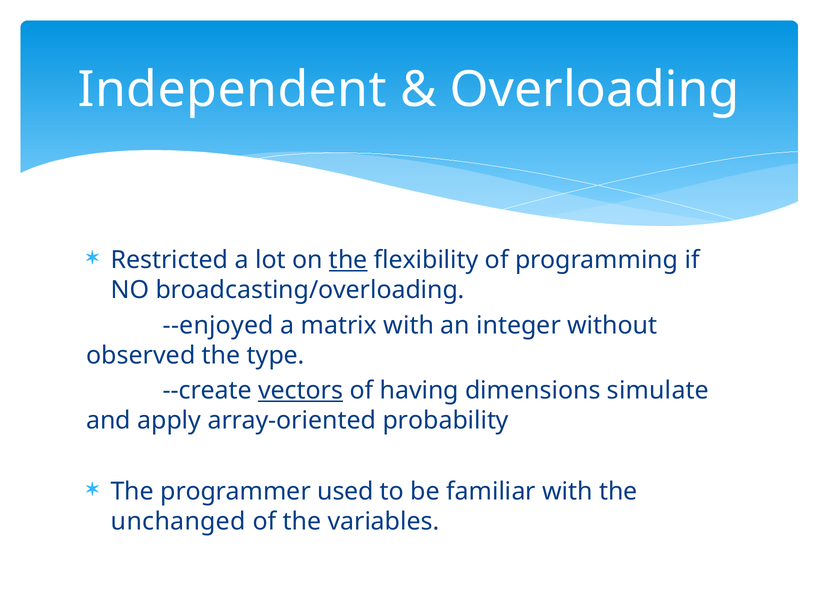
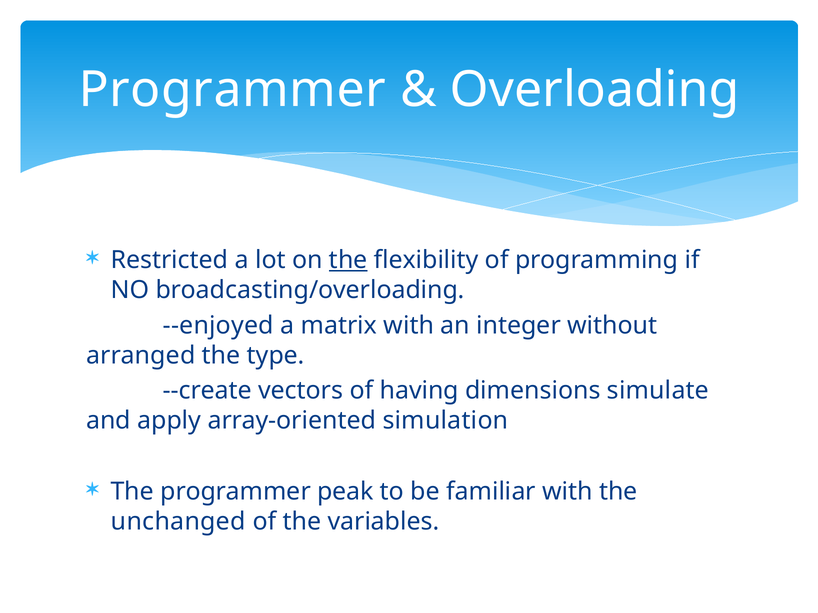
Independent at (232, 90): Independent -> Programmer
observed: observed -> arranged
vectors underline: present -> none
probability: probability -> simulation
used: used -> peak
